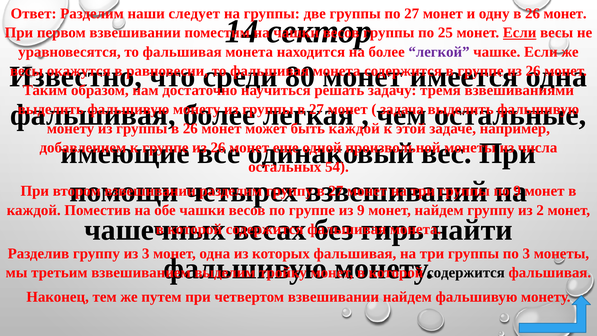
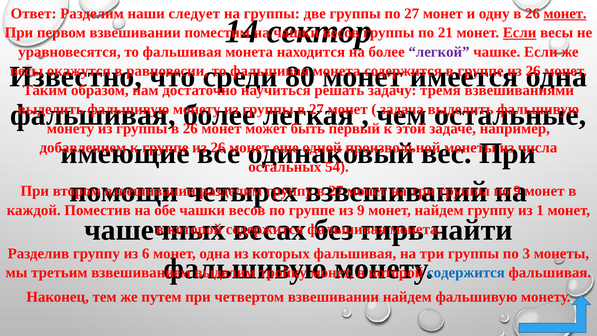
монет at (565, 13) underline: none -> present
25: 25 -> 21
каждой at (354, 128): каждой -> первый
2: 2 -> 1
из 3: 3 -> 6
содержится at (466, 272) colour: black -> blue
